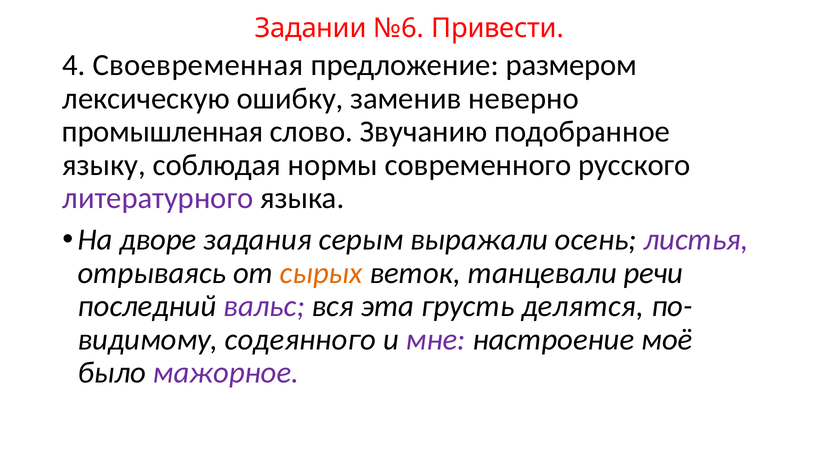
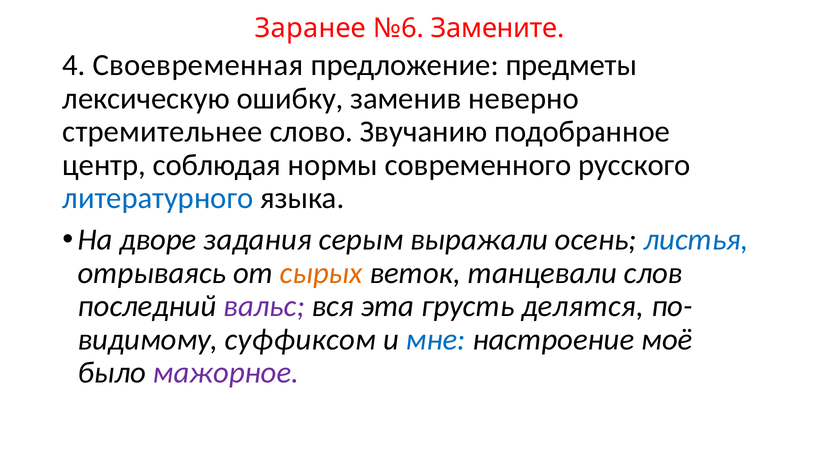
Задании: Задании -> Заранее
Привести: Привести -> Замените
размером: размером -> предметы
промышленная: промышленная -> стремительнее
языку: языку -> центр
литературного colour: purple -> blue
листья colour: purple -> blue
речи: речи -> слов
содеянного: содеянного -> суффиксом
мне colour: purple -> blue
